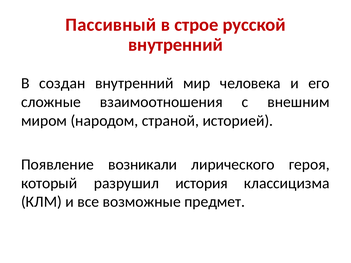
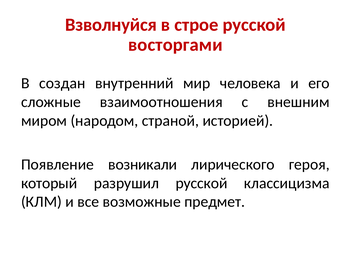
Пассивный: Пассивный -> Взволнуйся
внутренний at (175, 45): внутренний -> восторгами
разрушил история: история -> русской
